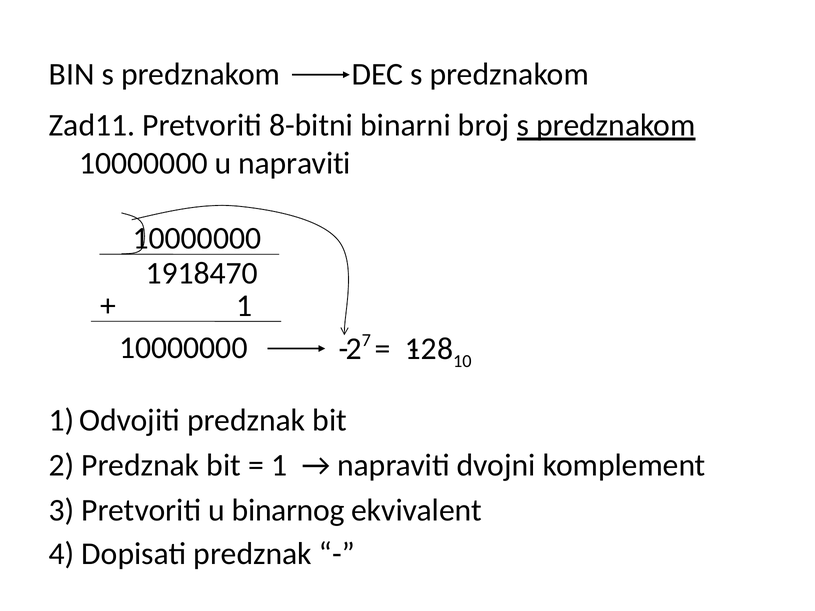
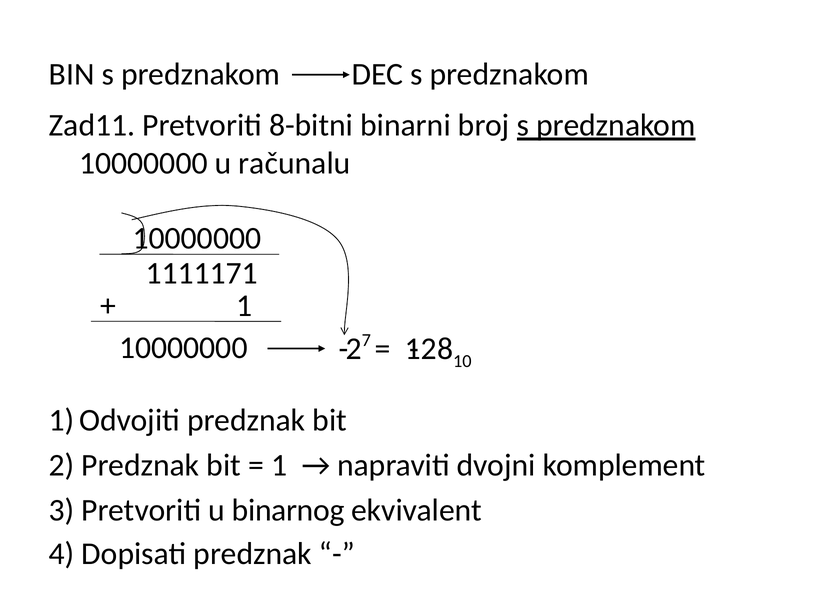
u napraviti: napraviti -> računalu
1918470: 1918470 -> 1111171
